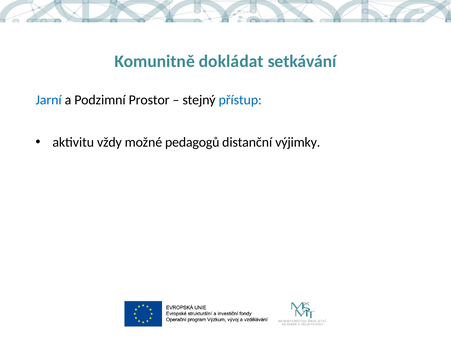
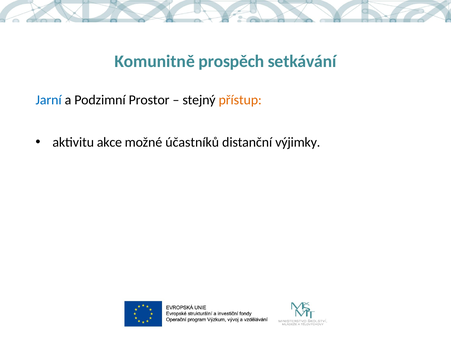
dokládat: dokládat -> prospěch
přístup colour: blue -> orange
vždy: vždy -> akce
pedagogů: pedagogů -> účastníků
